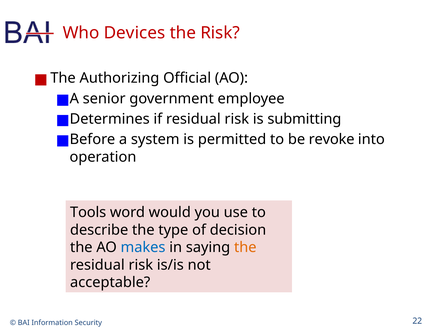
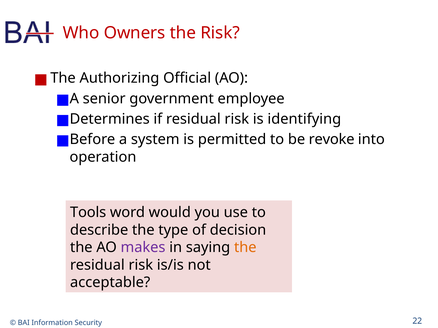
Devices: Devices -> Owners
submitting: submitting -> identifying
makes colour: blue -> purple
